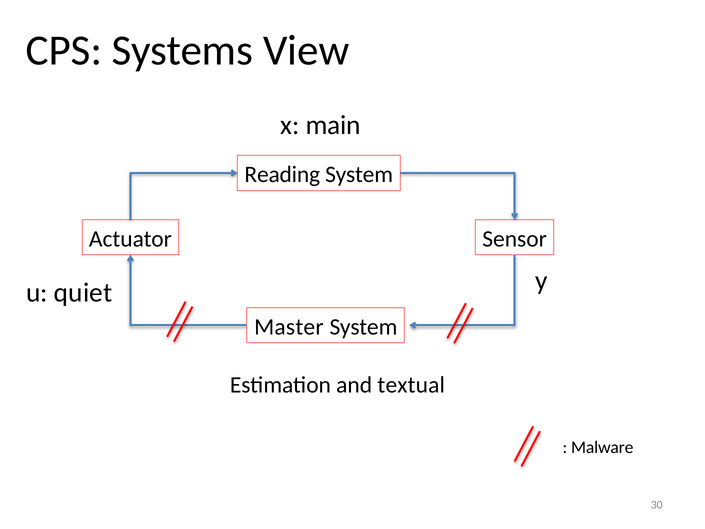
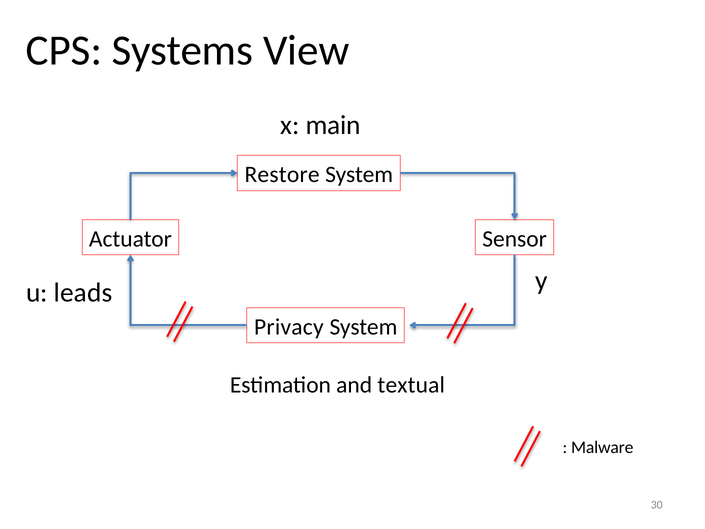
Reading: Reading -> Restore
quiet: quiet -> leads
Master: Master -> Privacy
